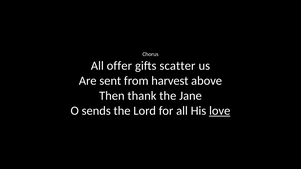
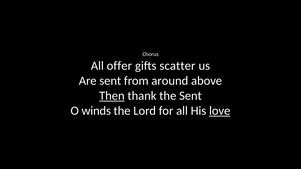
harvest: harvest -> around
Then underline: none -> present
the Jane: Jane -> Sent
sends: sends -> winds
